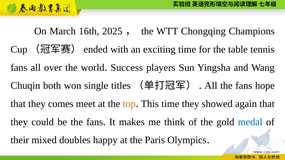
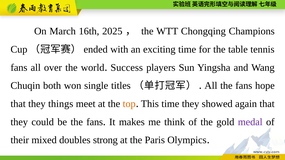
comes: comes -> things
medal colour: blue -> purple
happy: happy -> strong
